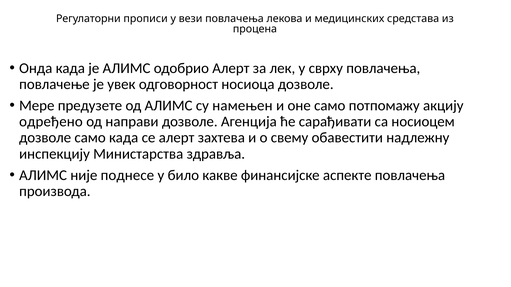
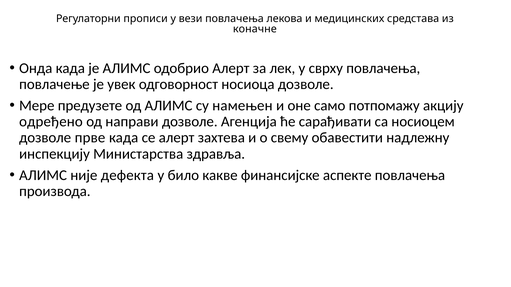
процена: процена -> коначне
дозволе само: само -> прве
поднесе: поднесе -> дефекта
